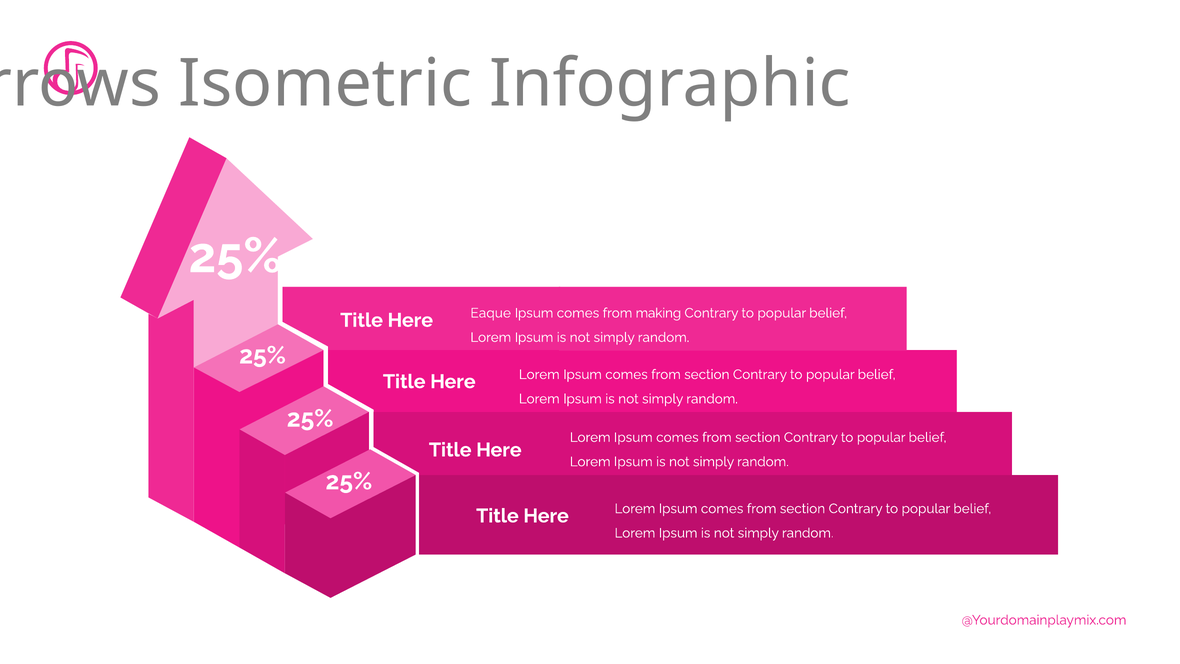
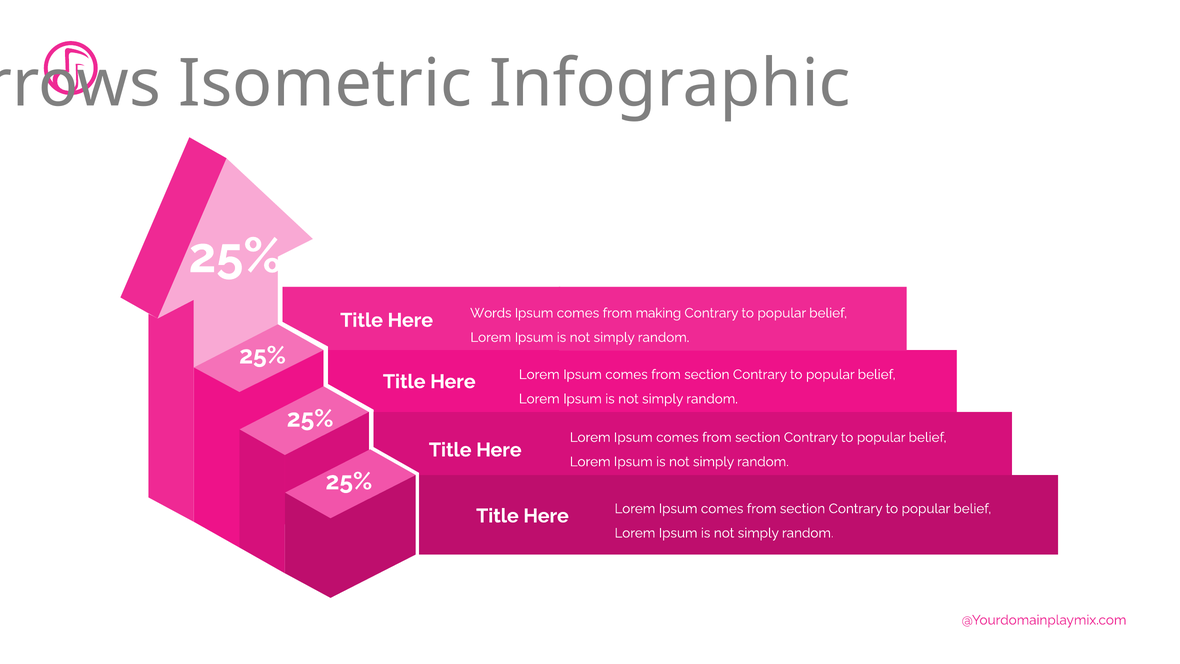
Eaque: Eaque -> Words
